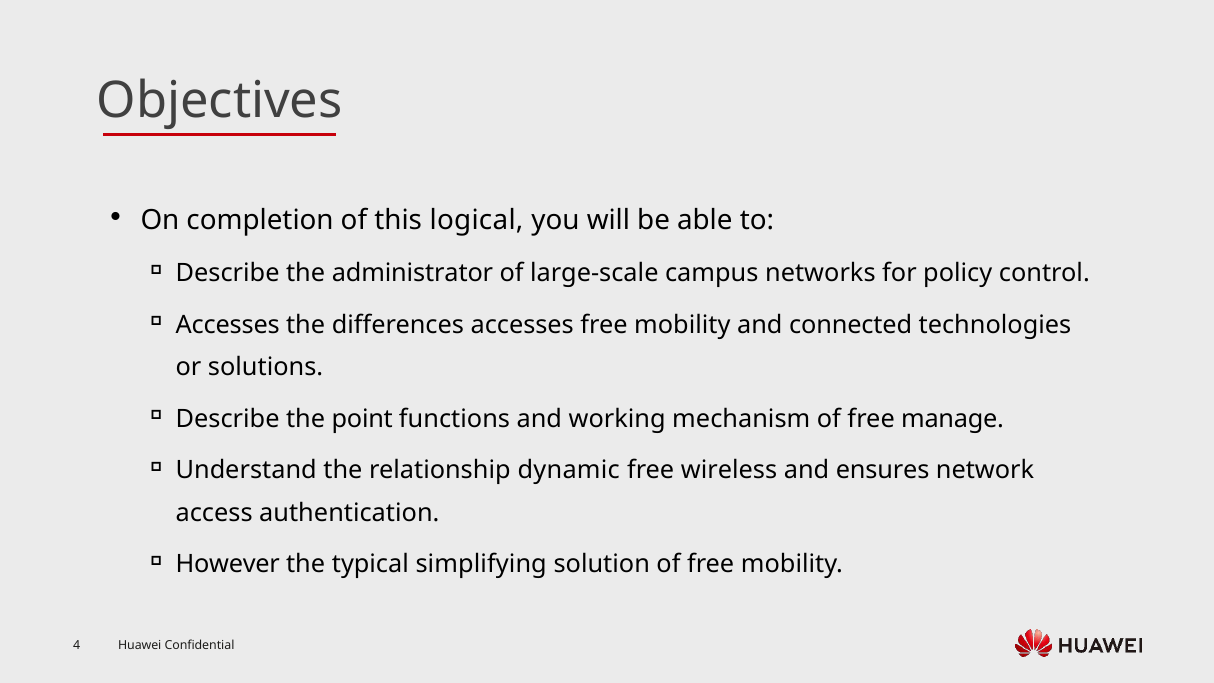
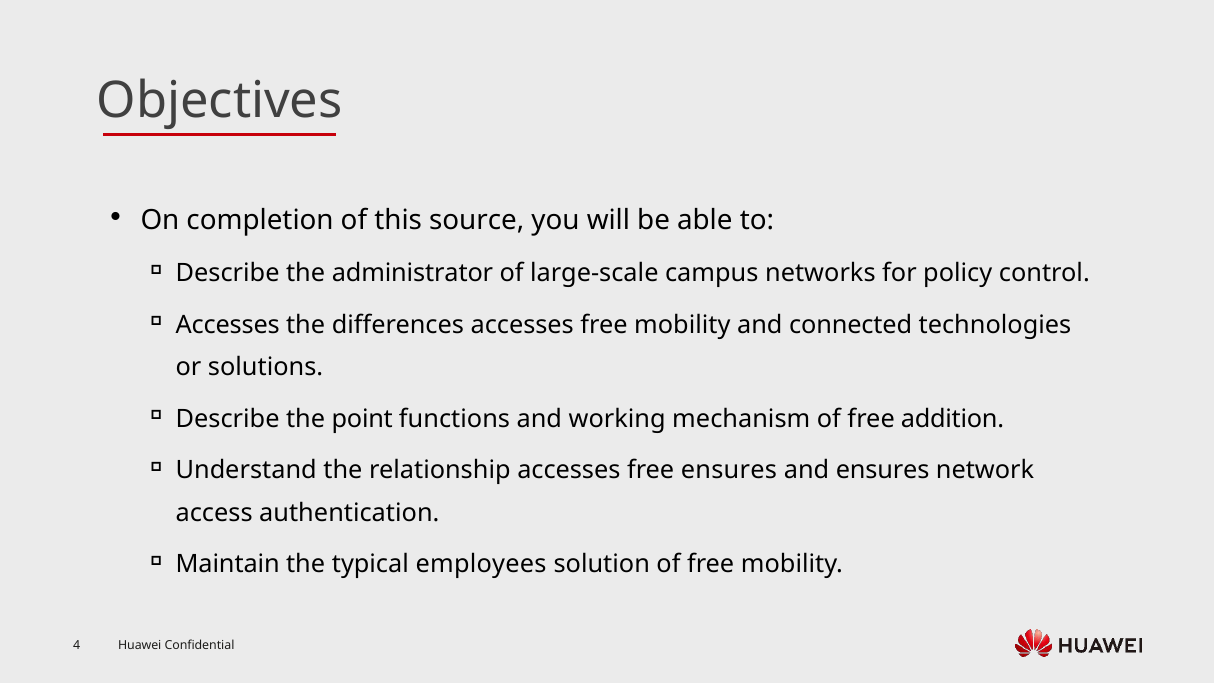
logical: logical -> source
manage: manage -> addition
relationship dynamic: dynamic -> accesses
free wireless: wireless -> ensures
However: However -> Maintain
simplifying: simplifying -> employees
